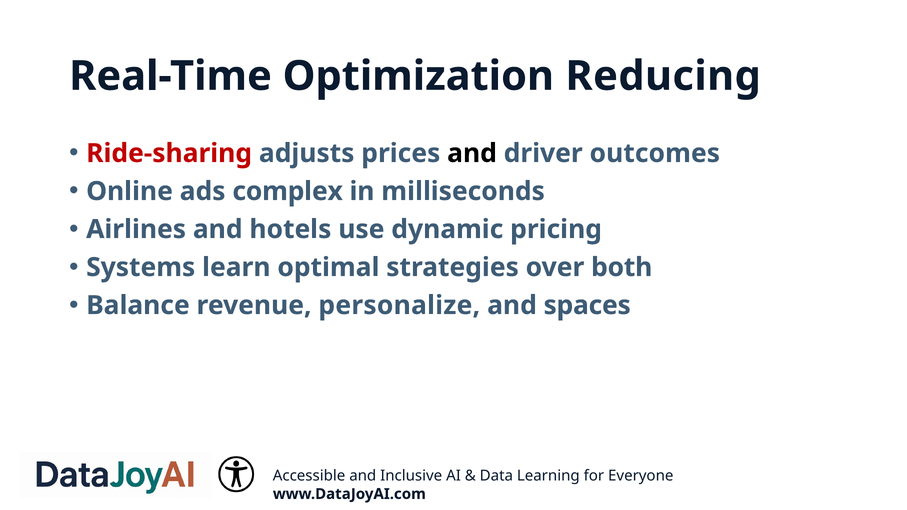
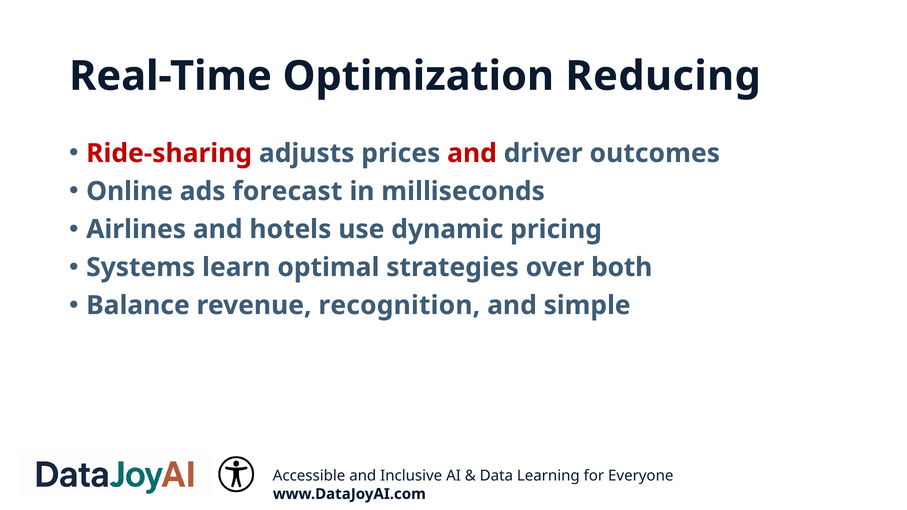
and at (472, 153) colour: black -> red
complex: complex -> forecast
personalize: personalize -> recognition
spaces: spaces -> simple
